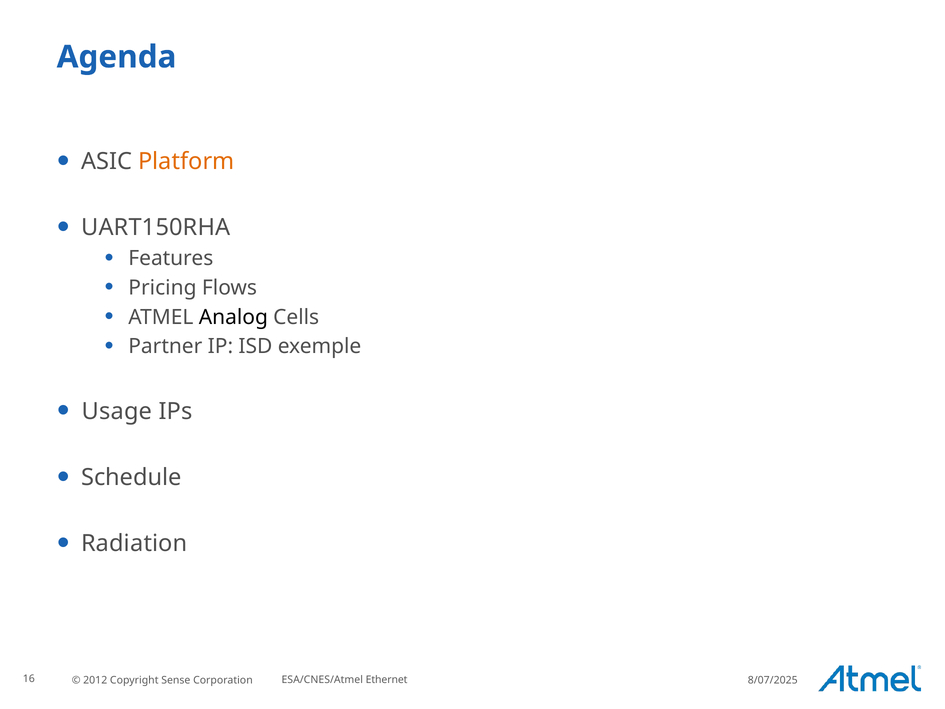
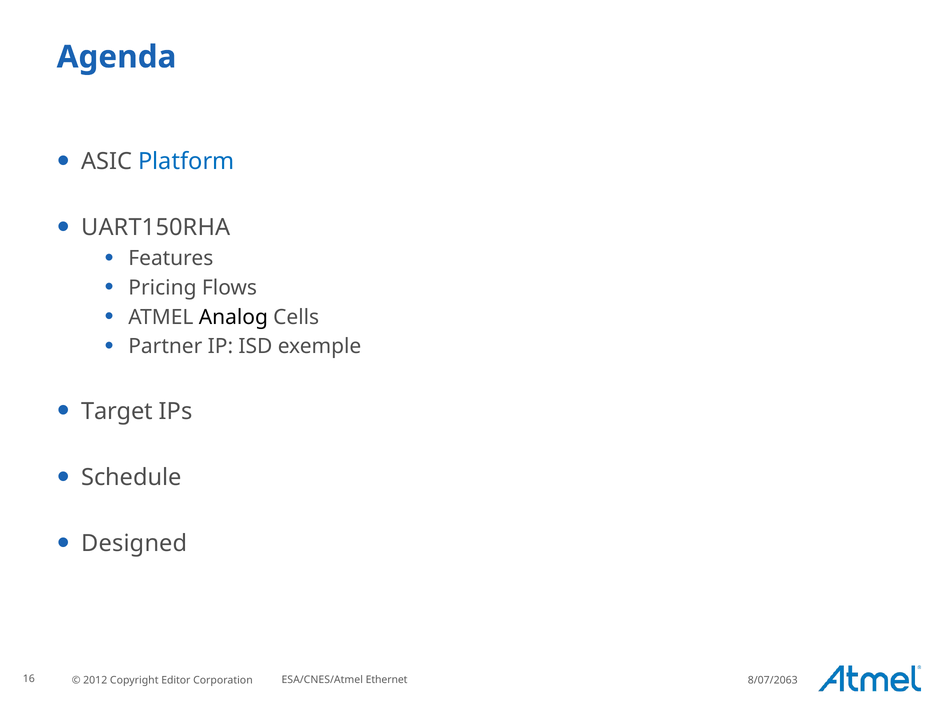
Platform colour: orange -> blue
Usage: Usage -> Target
Radiation: Radiation -> Designed
Sense: Sense -> Editor
8/07/2025: 8/07/2025 -> 8/07/2063
